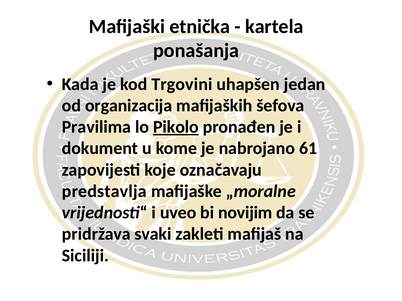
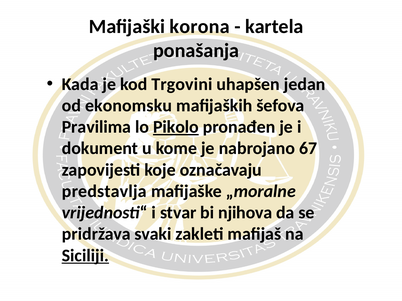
etnička: etnička -> korona
organizacija: organizacija -> ekonomsku
61: 61 -> 67
uveo: uveo -> stvar
novijim: novijim -> njihova
Siciliji underline: none -> present
